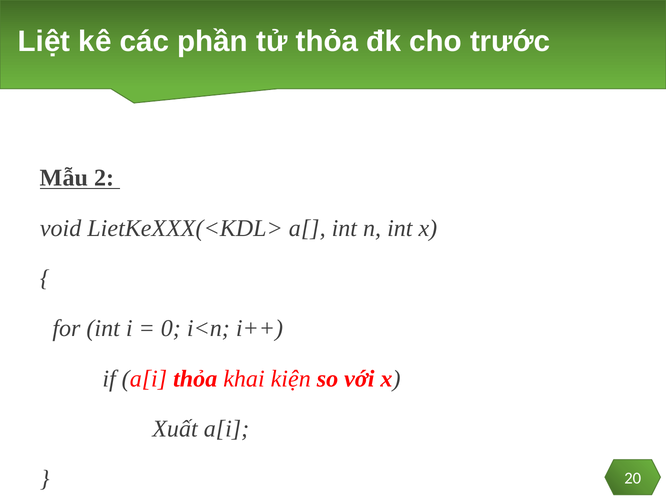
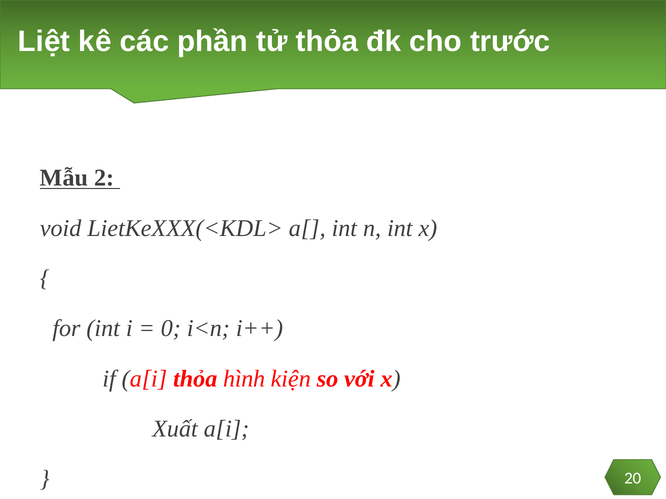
khai: khai -> hình
